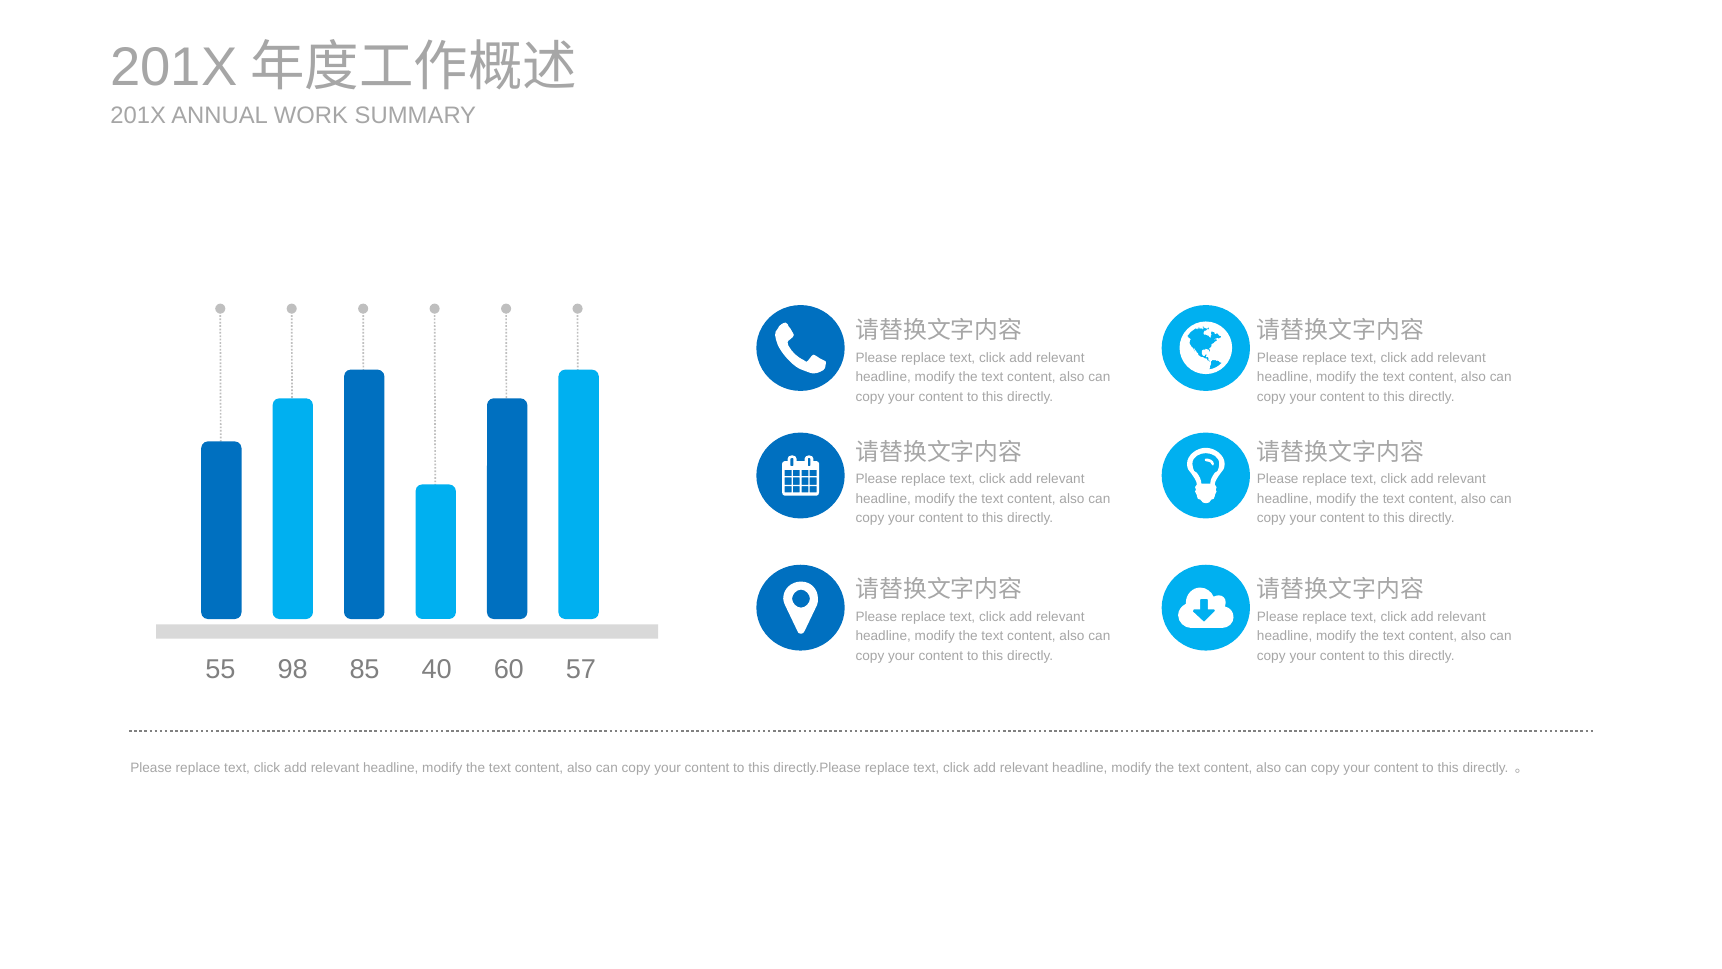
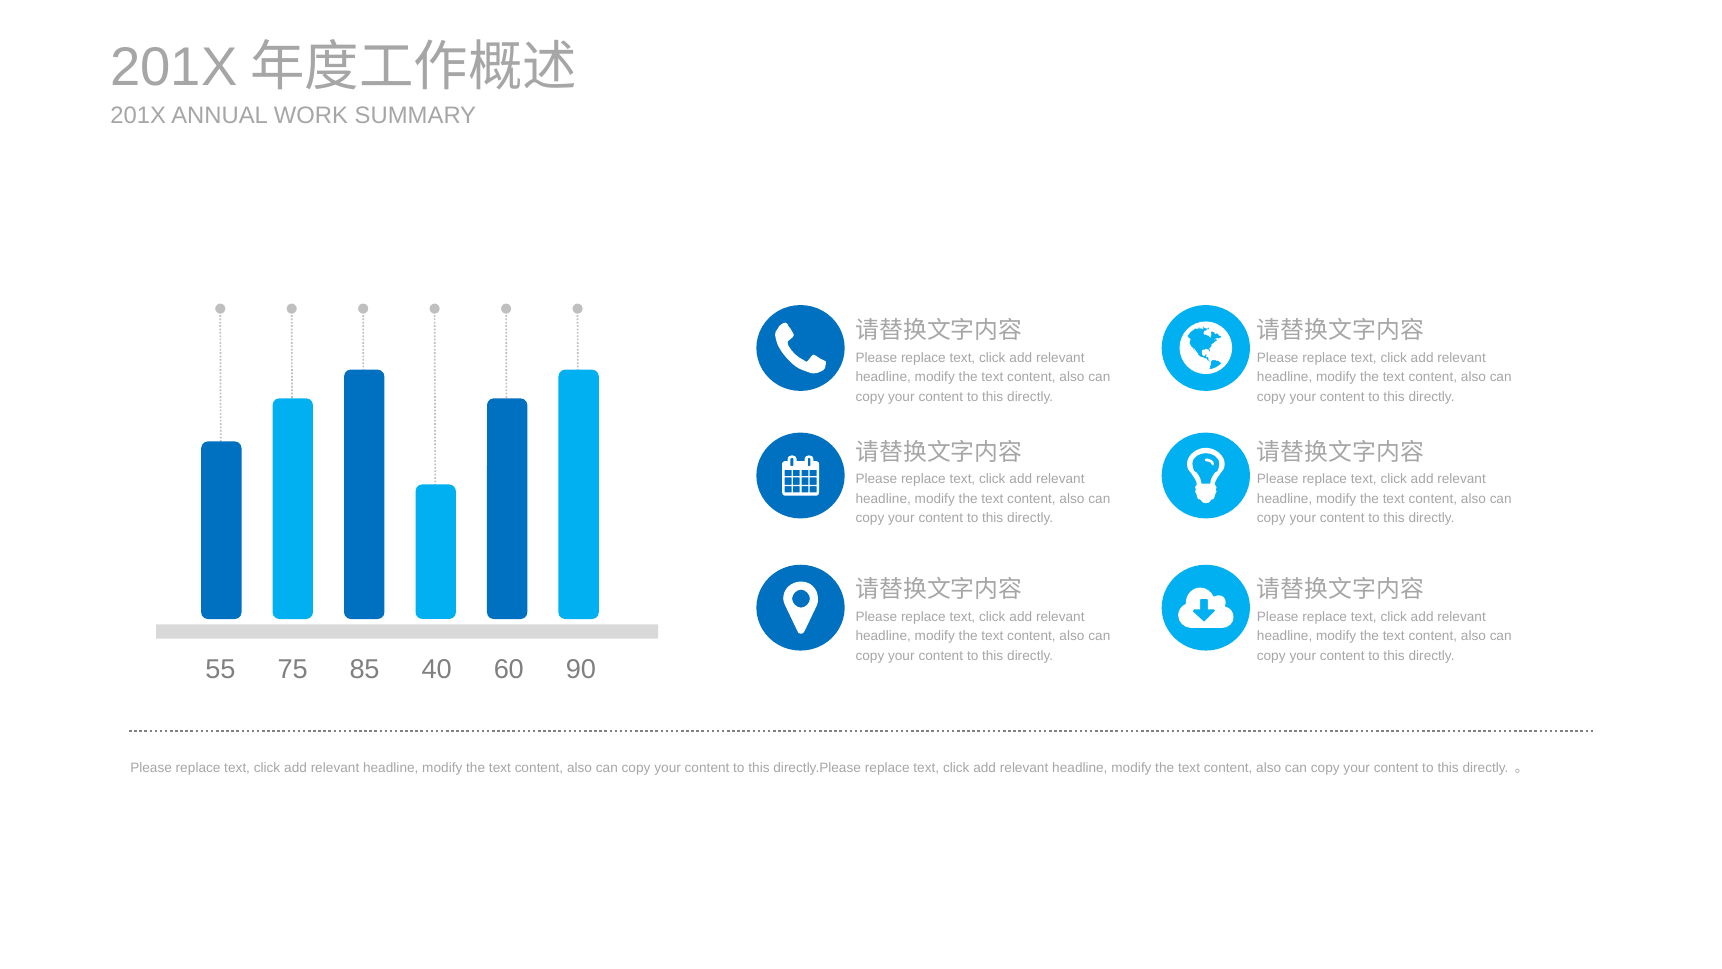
98: 98 -> 75
57: 57 -> 90
